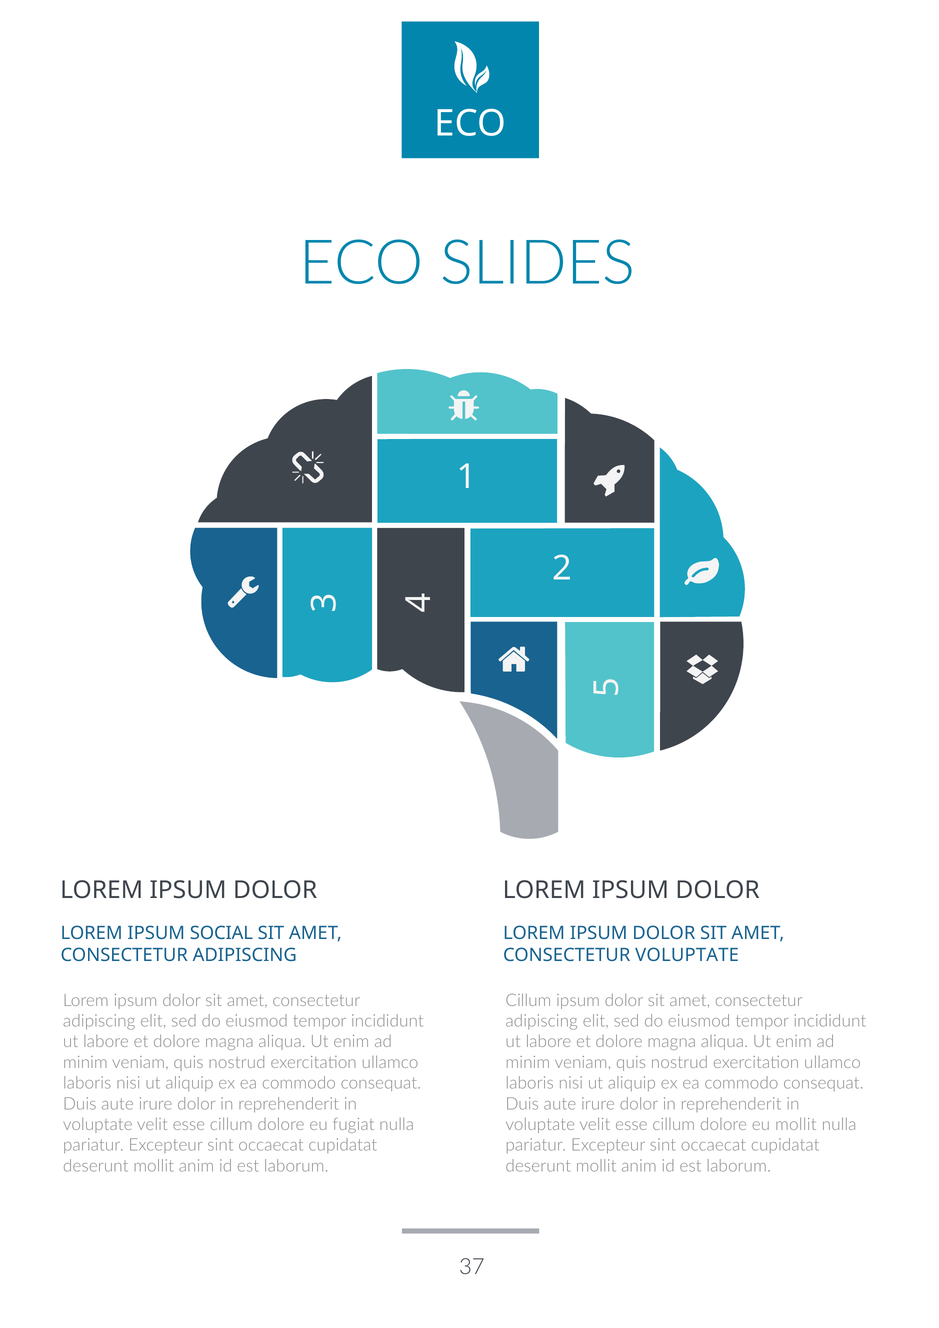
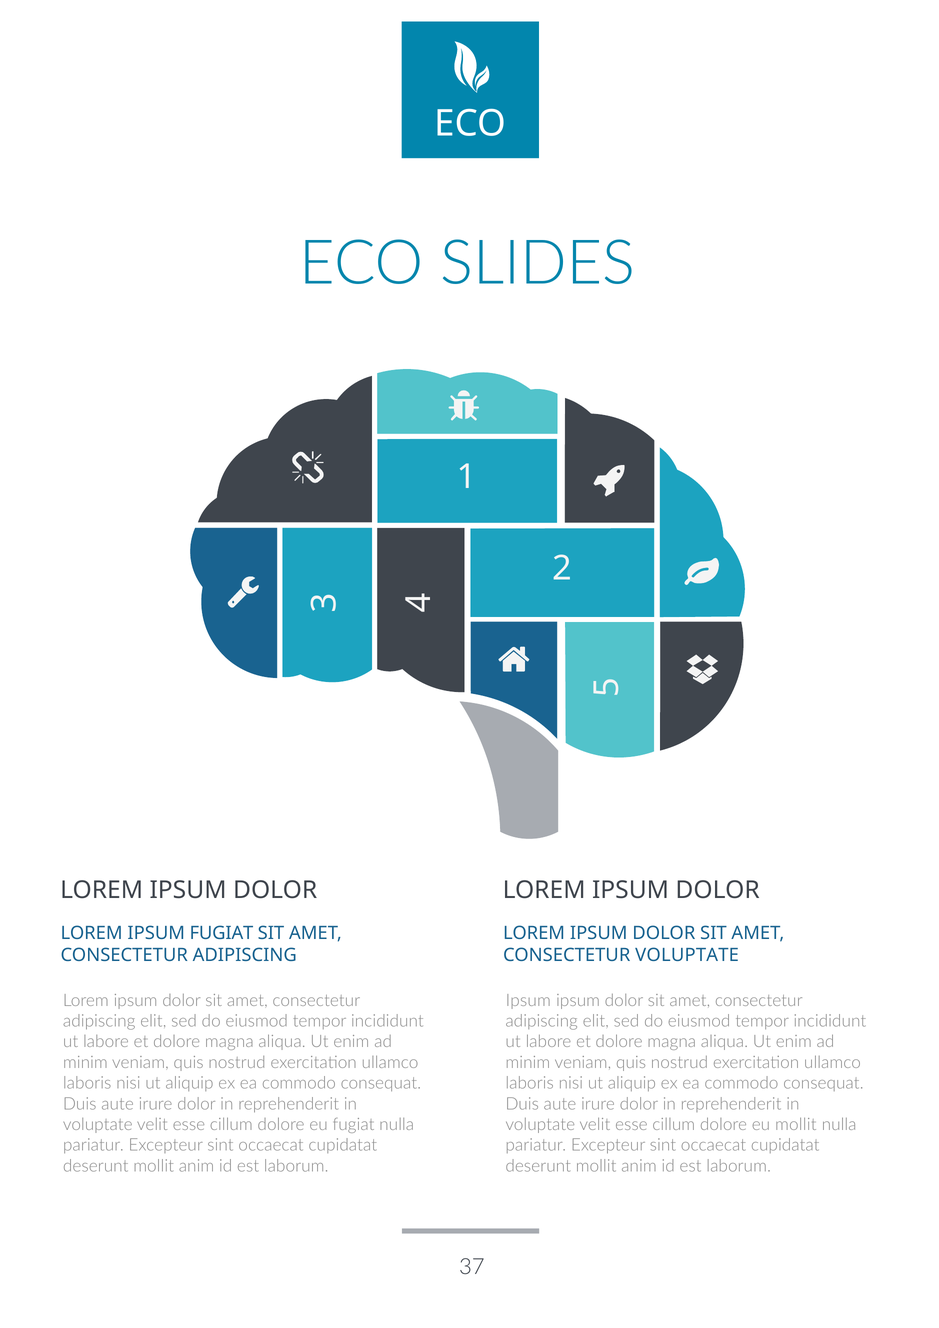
IPSUM SOCIAL: SOCIAL -> FUGIAT
Cillum at (528, 1000): Cillum -> Ipsum
